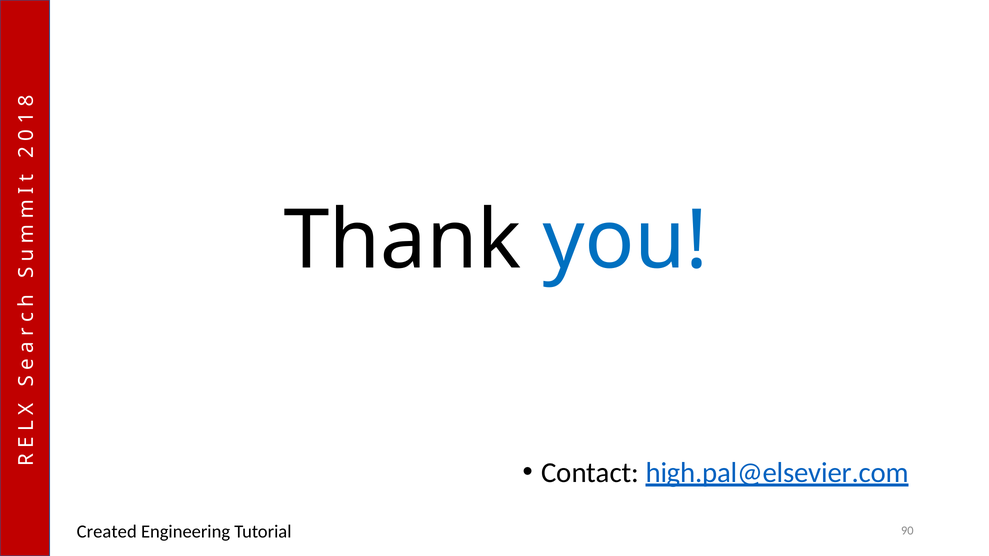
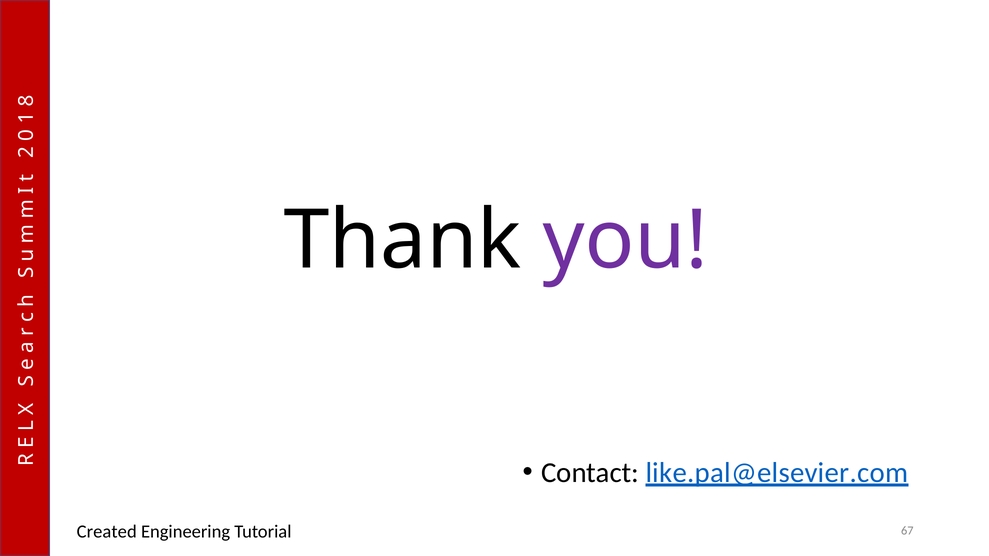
you colour: blue -> purple
high.pal@elsevier.com: high.pal@elsevier.com -> like.pal@elsevier.com
90: 90 -> 67
